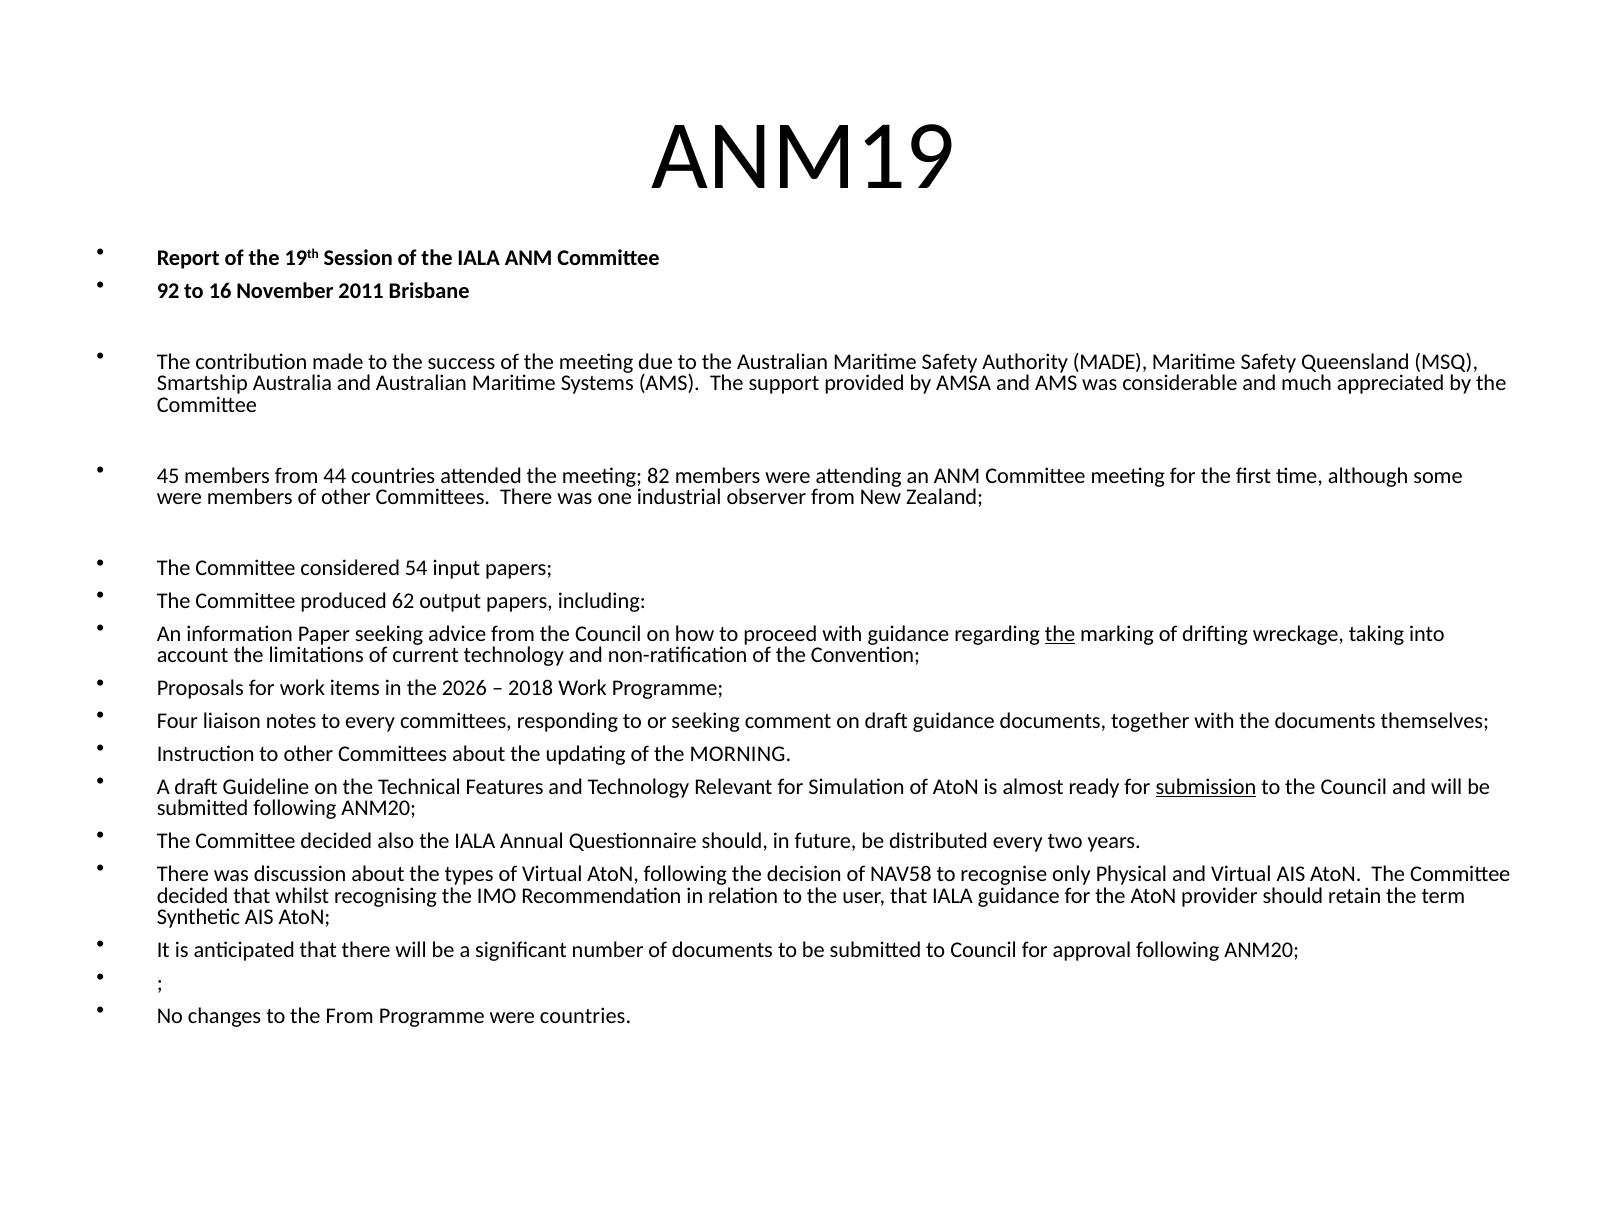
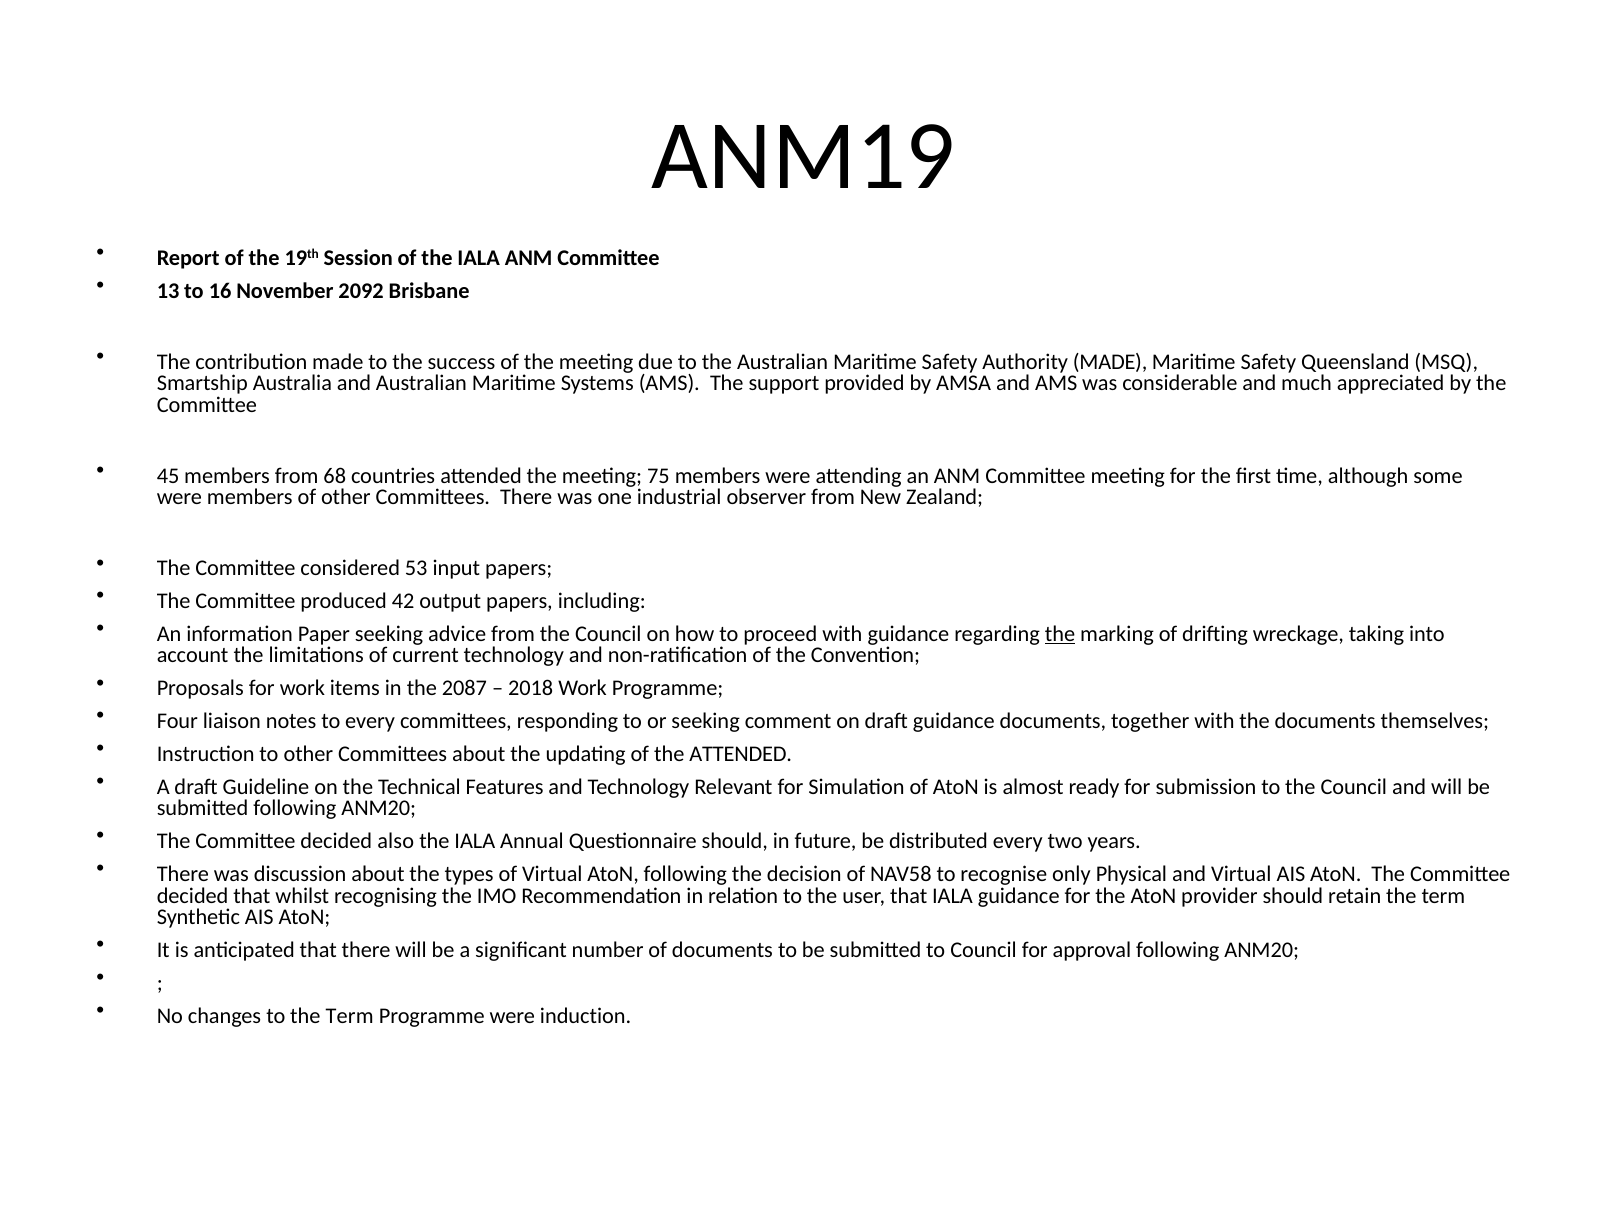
92: 92 -> 13
2011: 2011 -> 2092
44: 44 -> 68
82: 82 -> 75
54: 54 -> 53
62: 62 -> 42
2026: 2026 -> 2087
the MORNING: MORNING -> ATTENDED
submission underline: present -> none
to the From: From -> Term
were countries: countries -> induction
